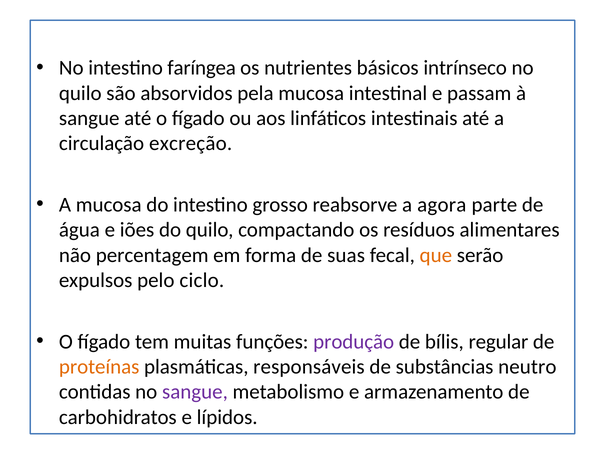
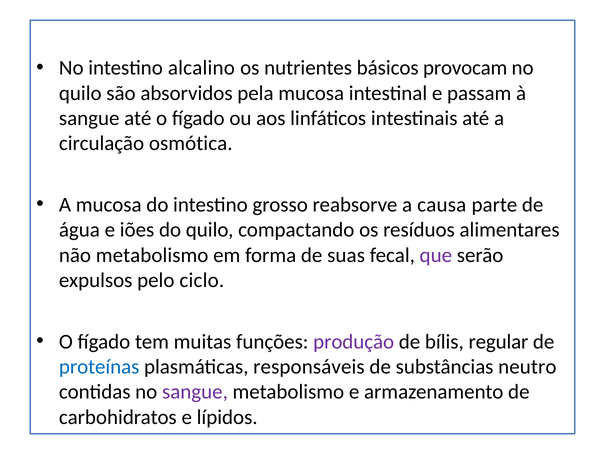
faríngea: faríngea -> alcalino
intrínseco: intrínseco -> provocam
excreção: excreção -> osmótica
agora: agora -> causa
não percentagem: percentagem -> metabolismo
que colour: orange -> purple
proteínas colour: orange -> blue
